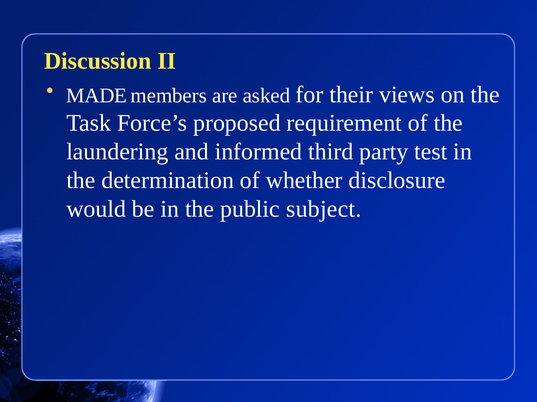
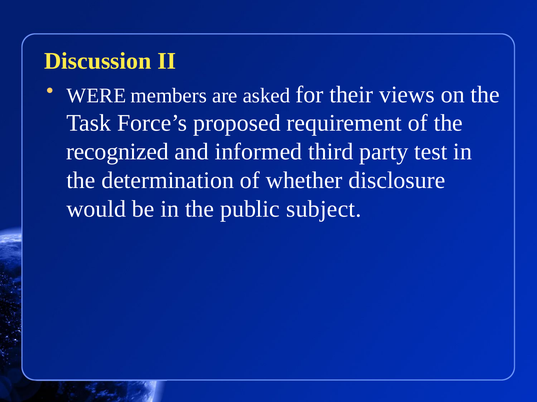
MADE: MADE -> WERE
laundering: laundering -> recognized
